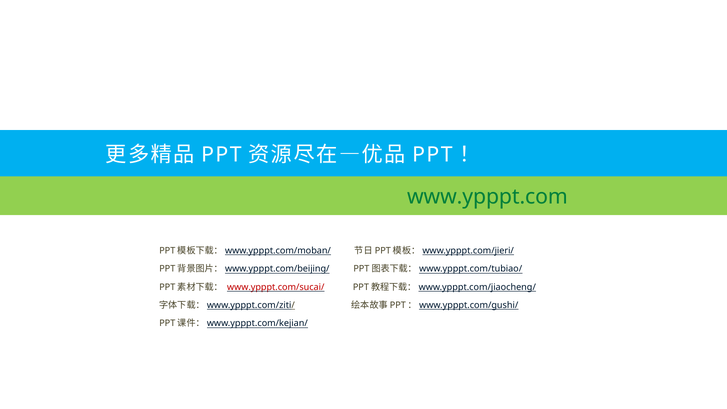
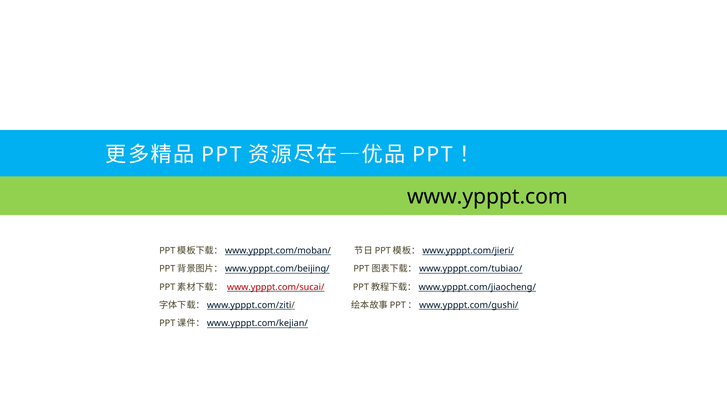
www.ypppt.com colour: green -> black
